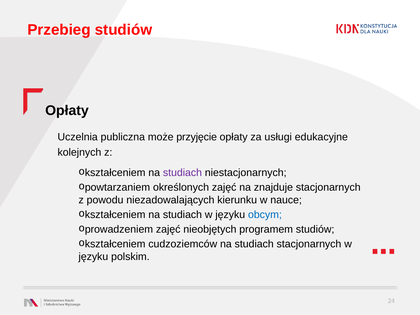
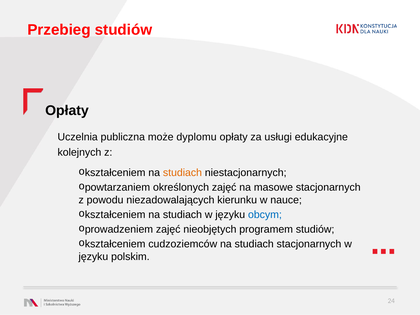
przyjęcie: przyjęcie -> dyplomu
studiach at (182, 173) colour: purple -> orange
znajduje: znajduje -> masowe
